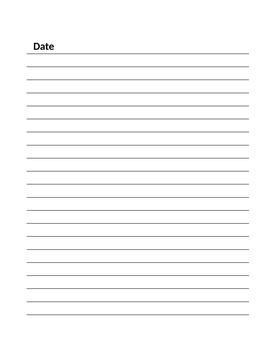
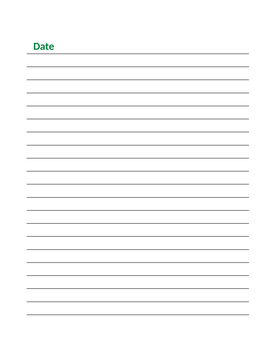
Date colour: black -> green
